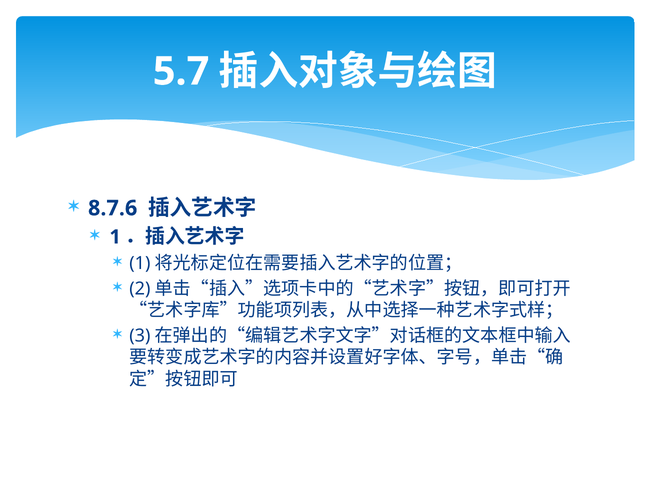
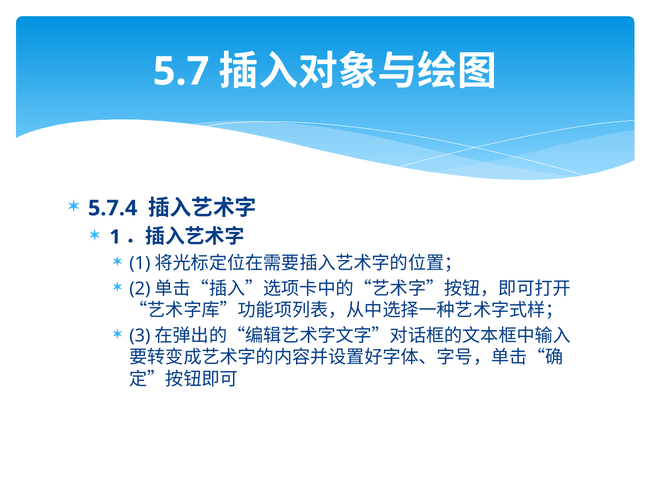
8.7.6: 8.7.6 -> 5.7.4
